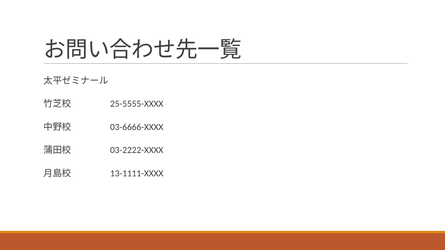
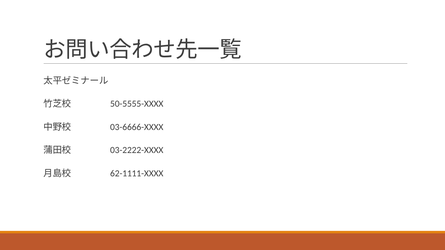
25-5555-XXXX: 25-5555-XXXX -> 50-5555-XXXX
13-1111-XXXX: 13-1111-XXXX -> 62-1111-XXXX
